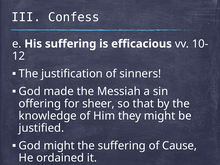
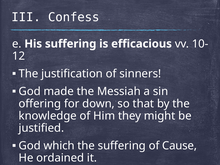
sheer: sheer -> down
God might: might -> which
